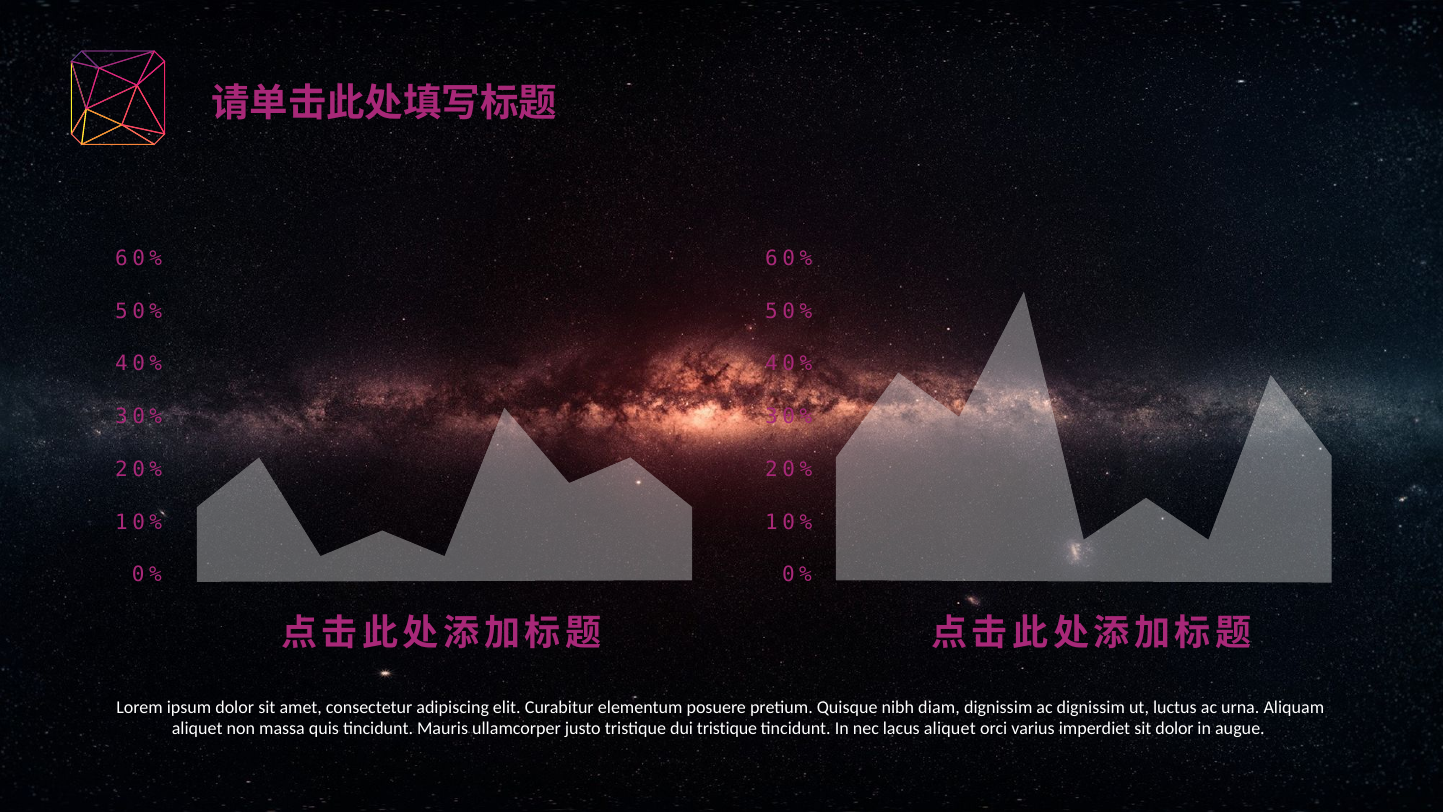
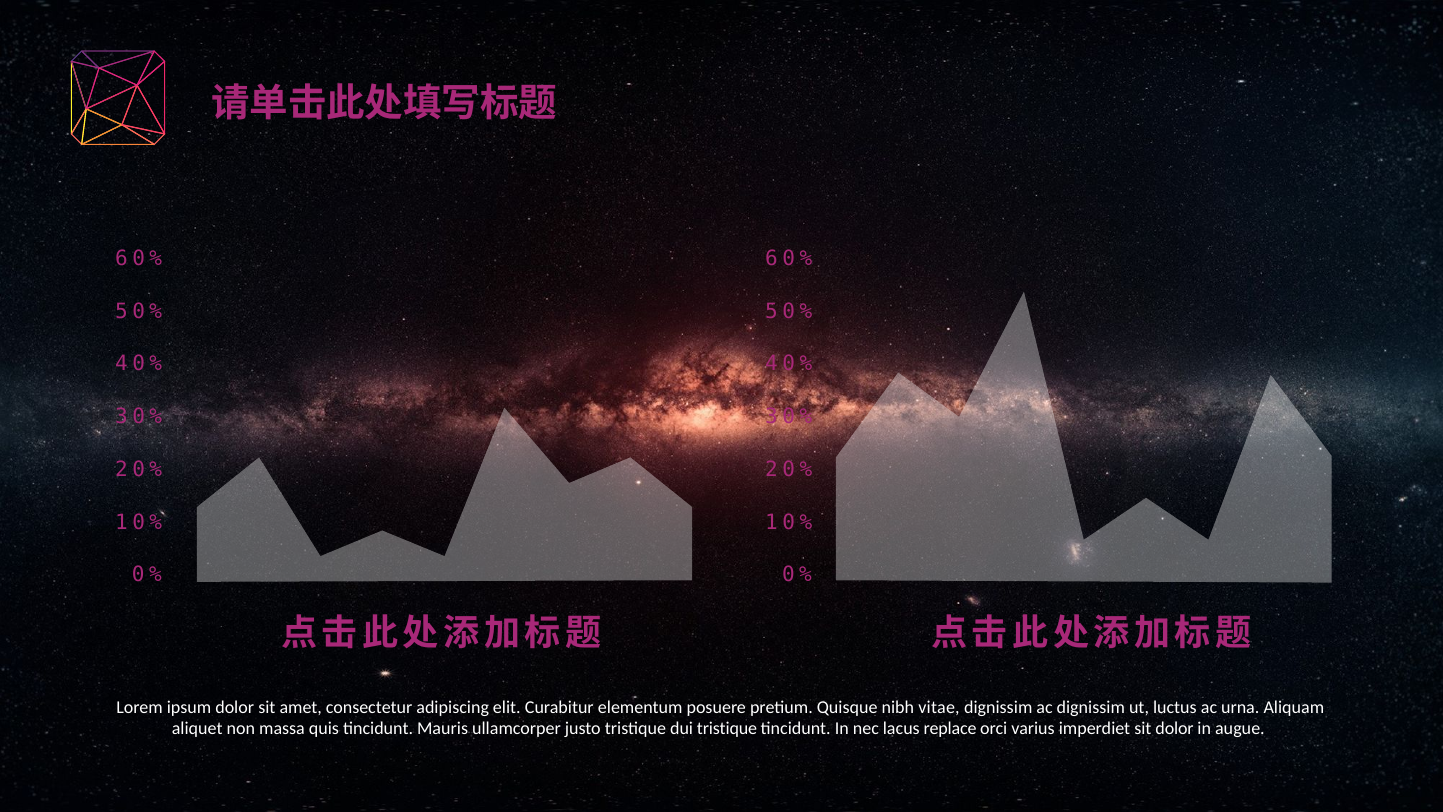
diam: diam -> vitae
lacus aliquet: aliquet -> replace
